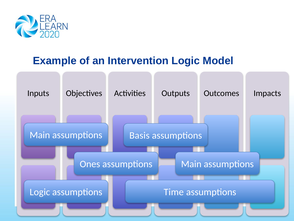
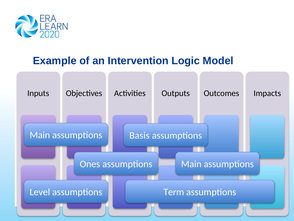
Logic at (40, 192): Logic -> Level
Time: Time -> Term
